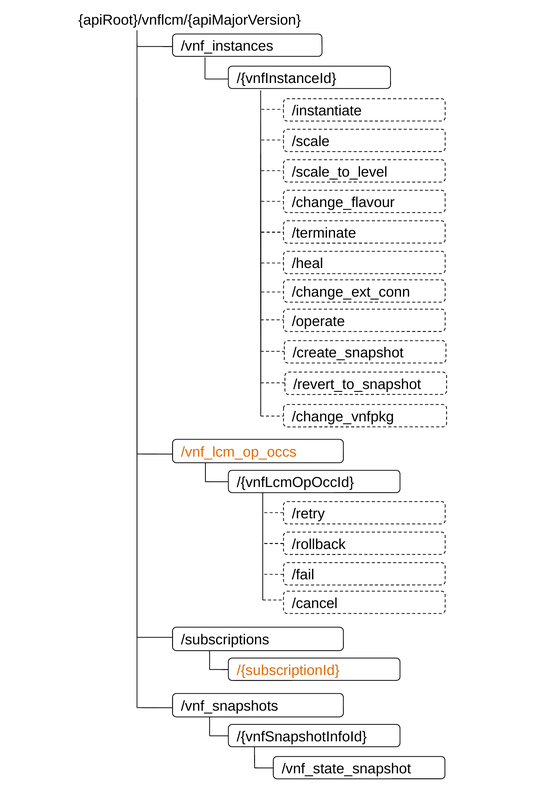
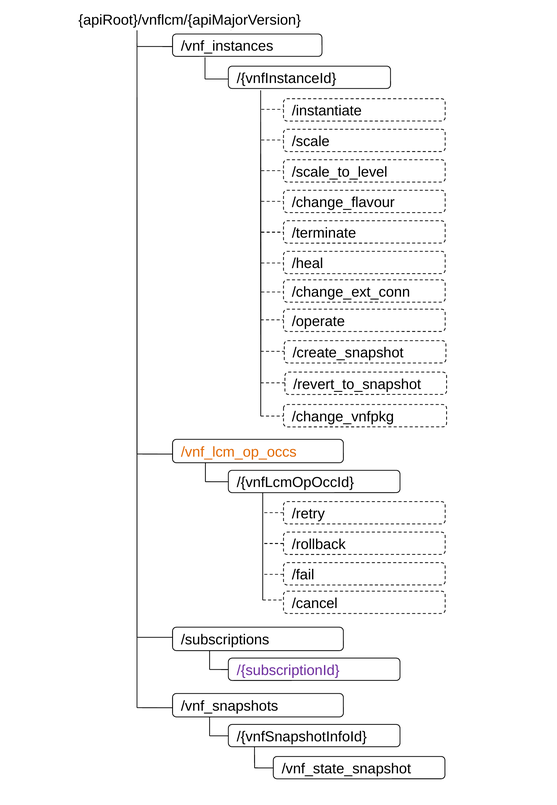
/{subscriptionId colour: orange -> purple
